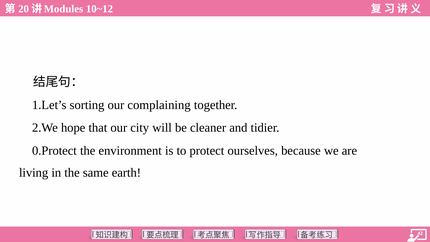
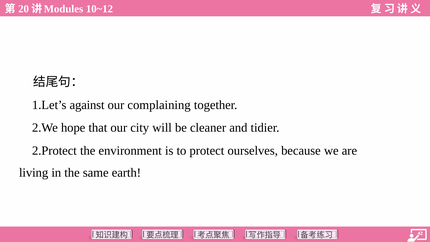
sorting: sorting -> against
0.Protect: 0.Protect -> 2.Protect
